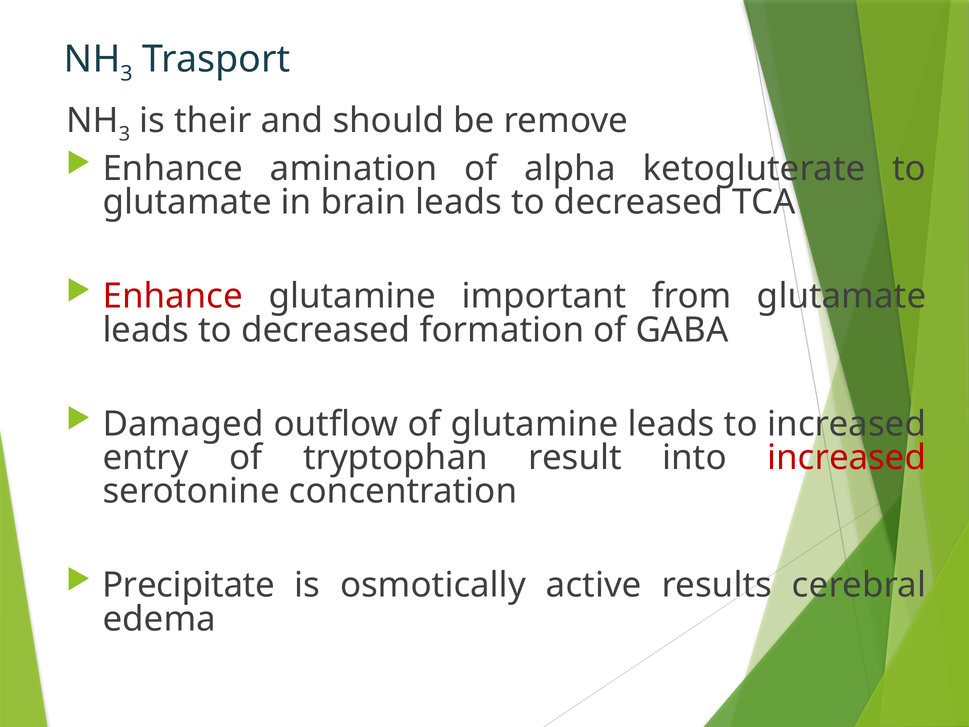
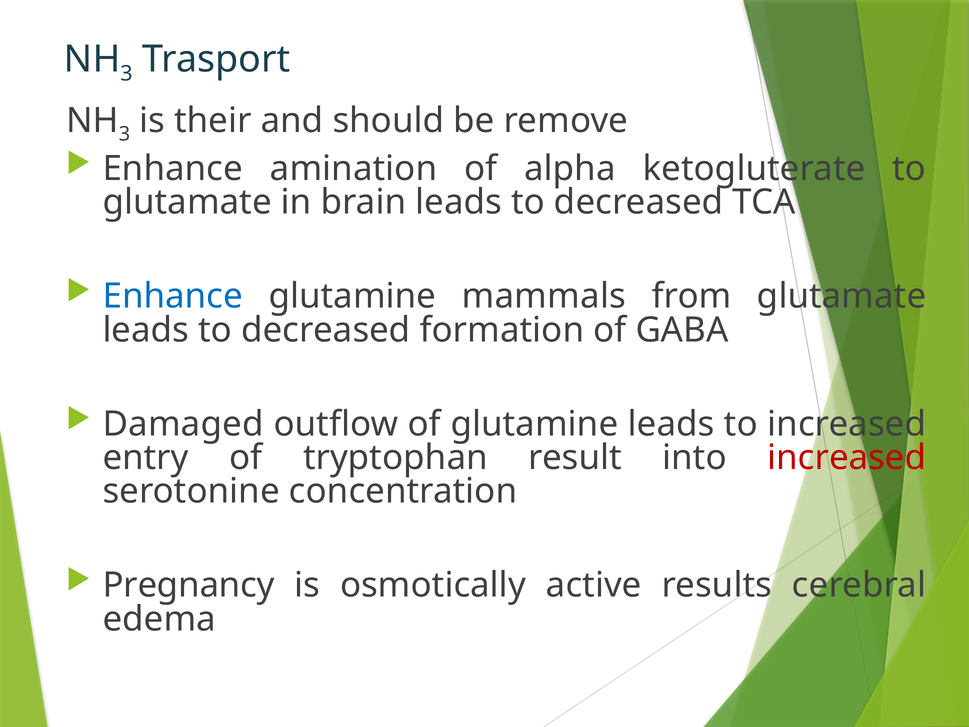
Enhance at (173, 296) colour: red -> blue
important: important -> mammals
Precipitate: Precipitate -> Pregnancy
